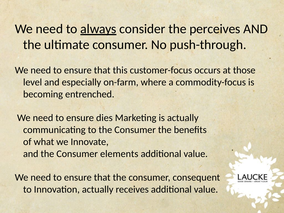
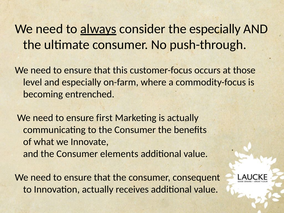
the perceives: perceives -> especially
dies: dies -> first
